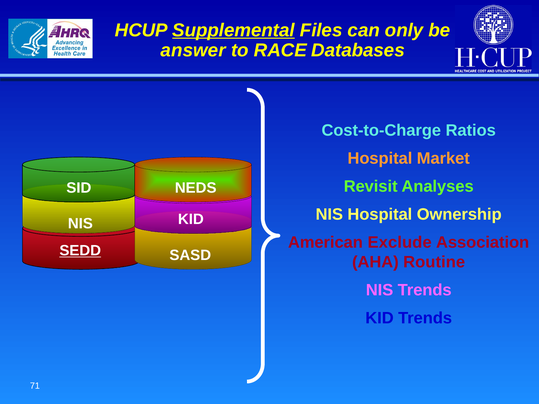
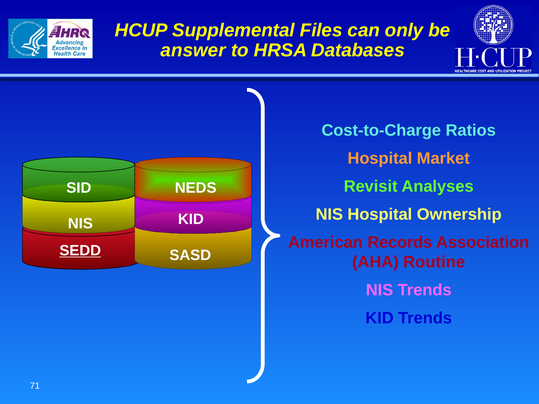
Supplemental underline: present -> none
RACE: RACE -> HRSA
Exclude: Exclude -> Records
